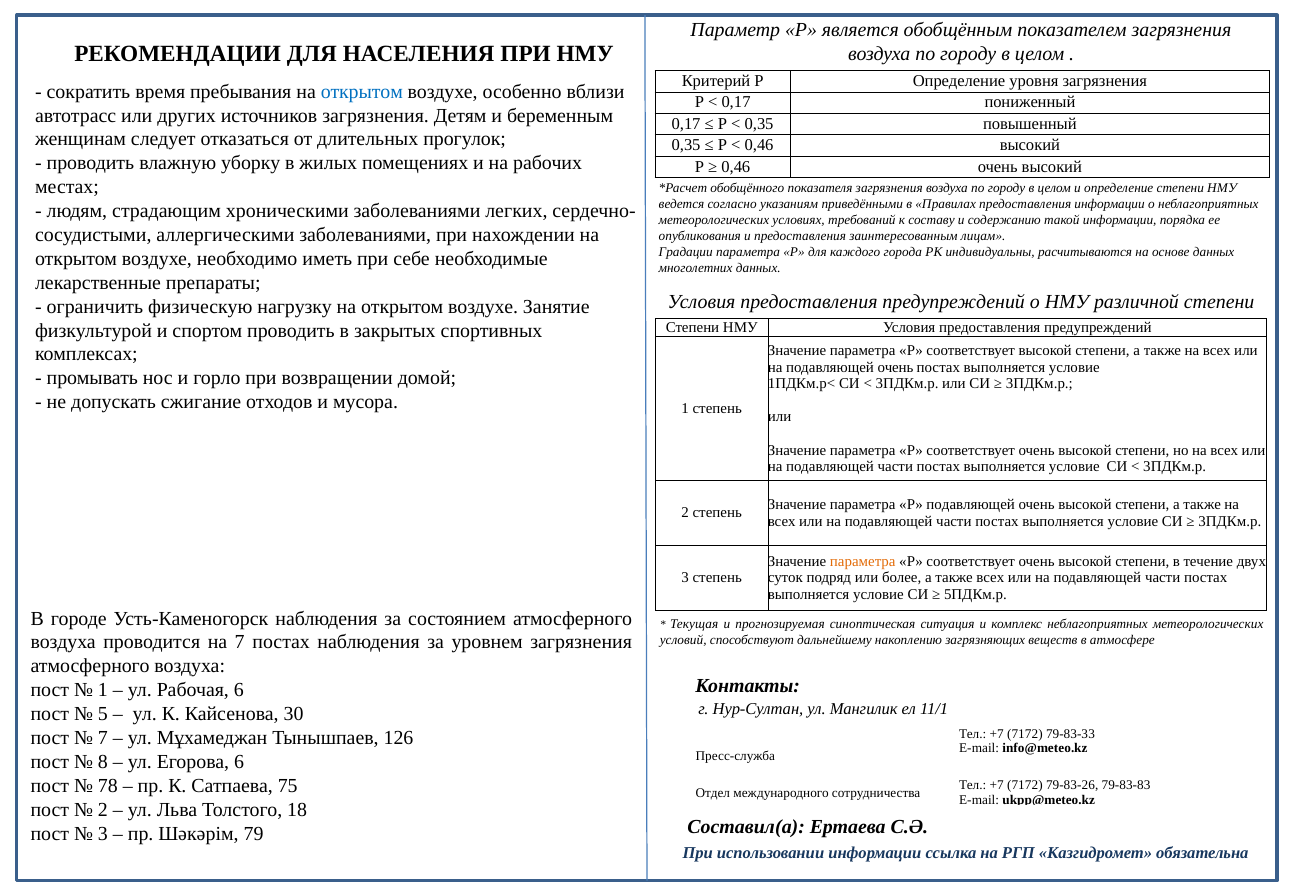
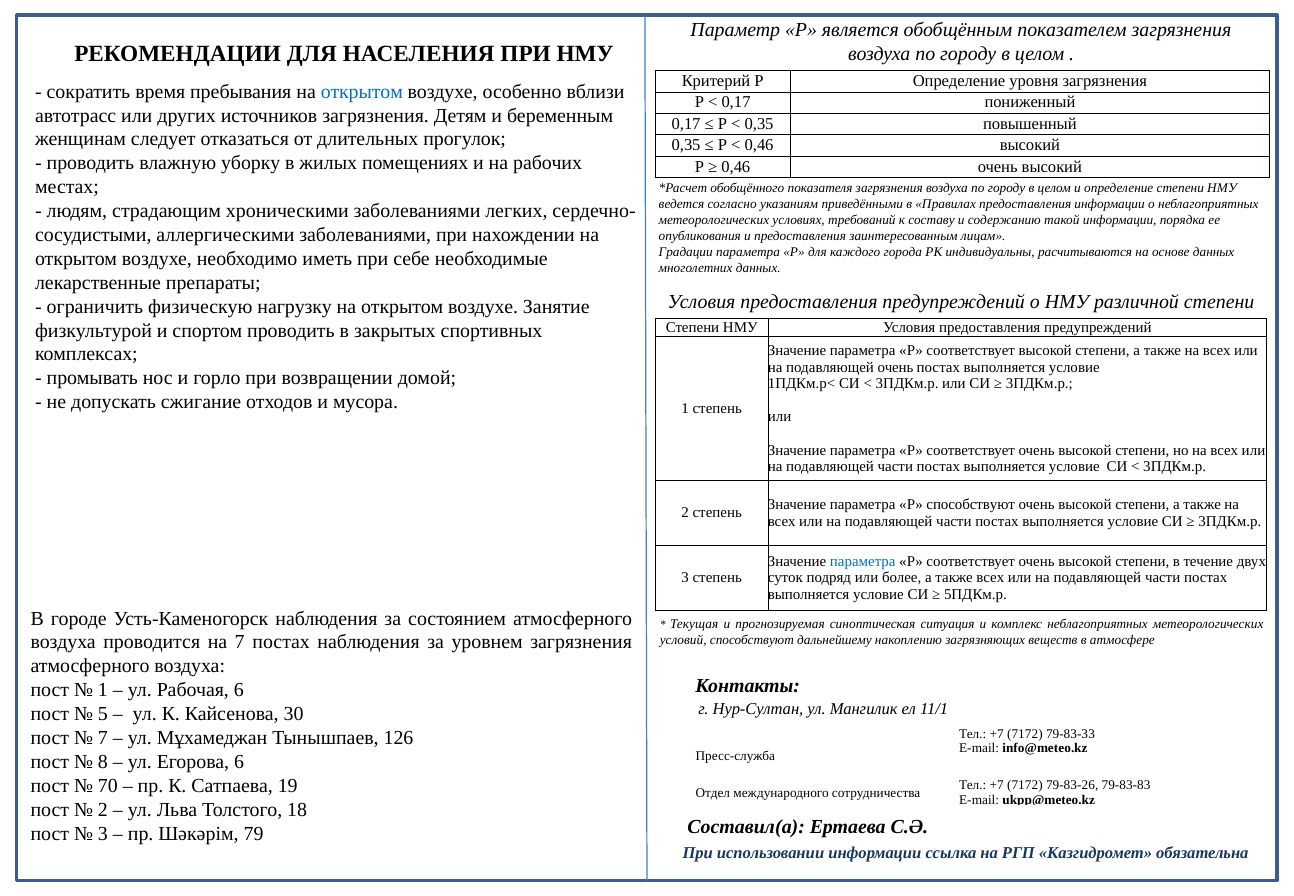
Р подавляющей: подавляющей -> способствуют
параметра at (863, 561) colour: orange -> blue
78: 78 -> 70
75: 75 -> 19
